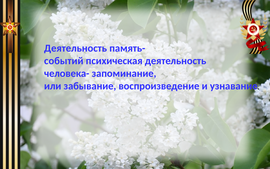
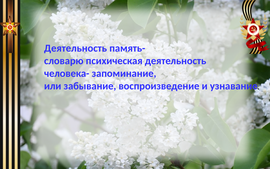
событий: событий -> словарю
